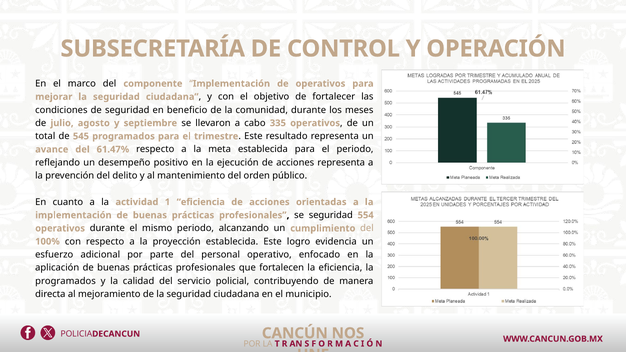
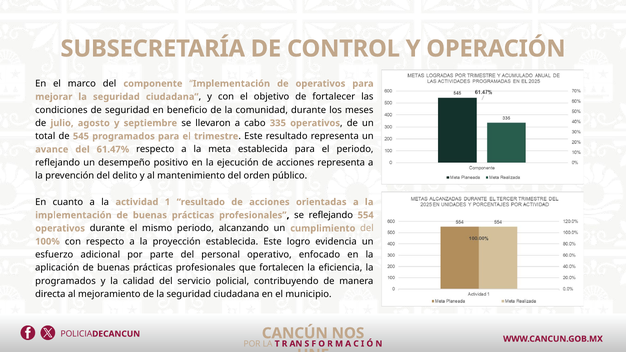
1 eficiencia: eficiencia -> resultado
se seguridad: seguridad -> reflejando
